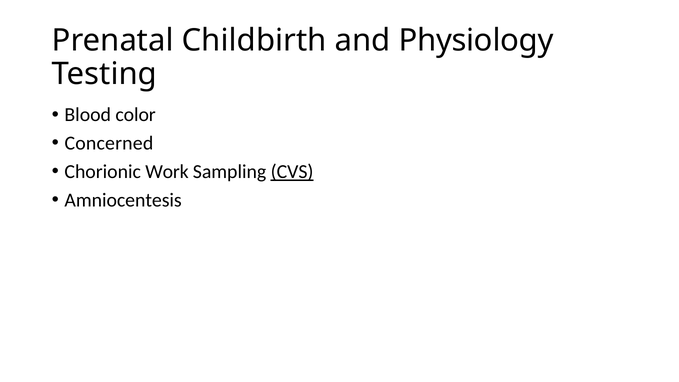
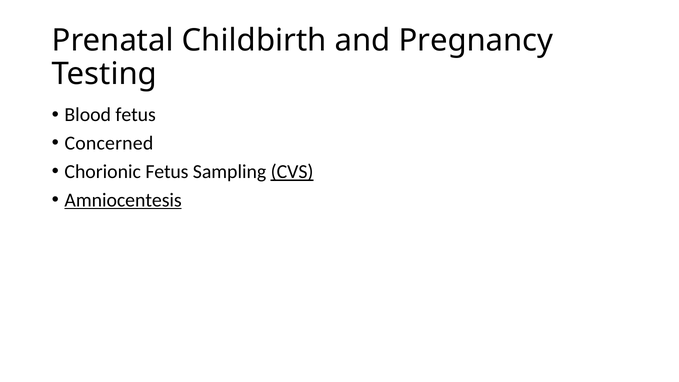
Physiology: Physiology -> Pregnancy
Blood color: color -> fetus
Chorionic Work: Work -> Fetus
Amniocentesis underline: none -> present
